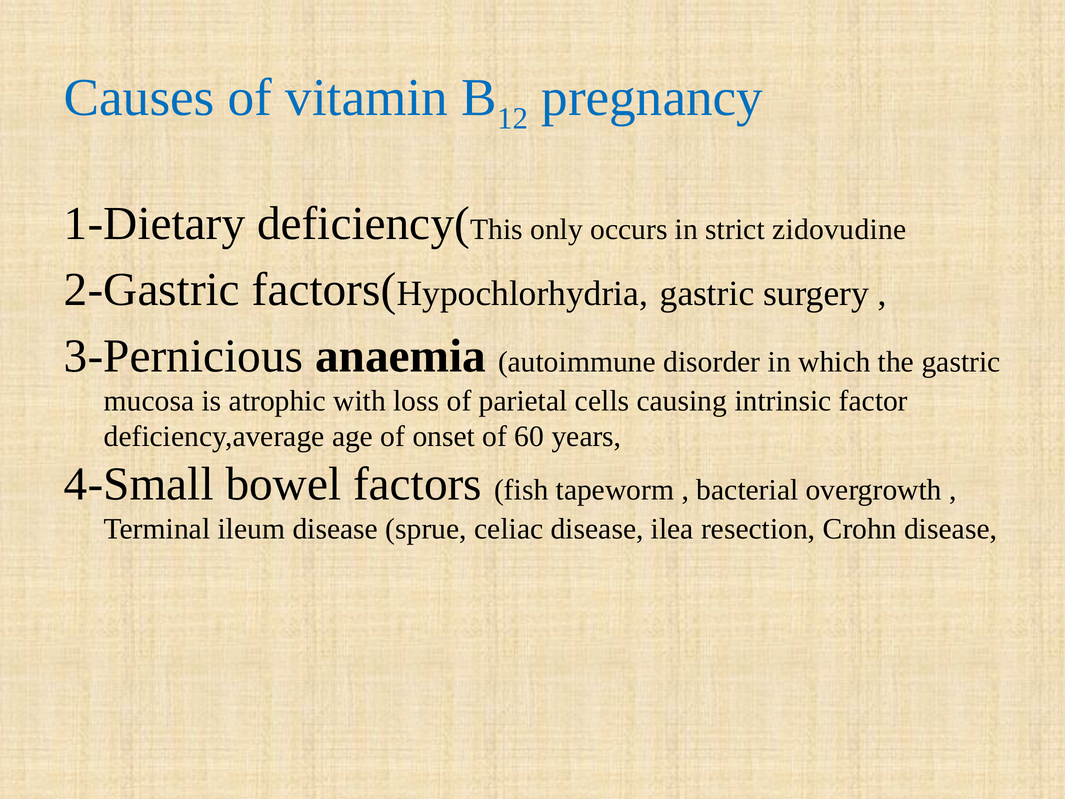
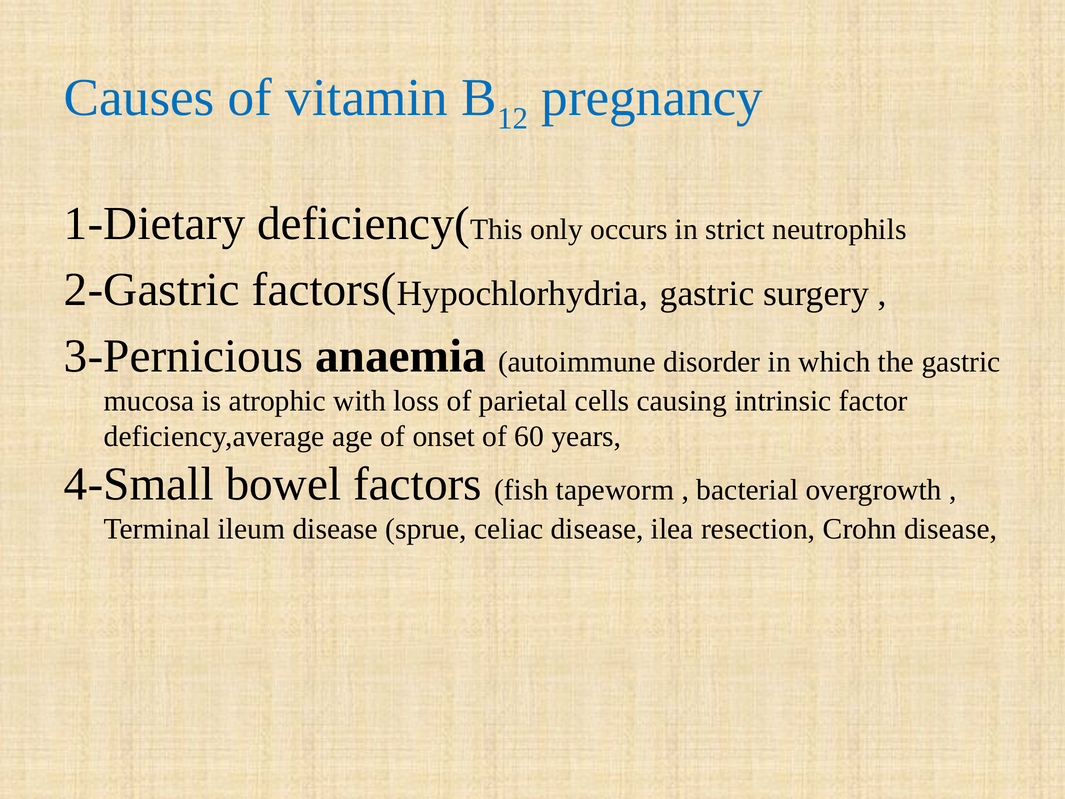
zidovudine: zidovudine -> neutrophils
